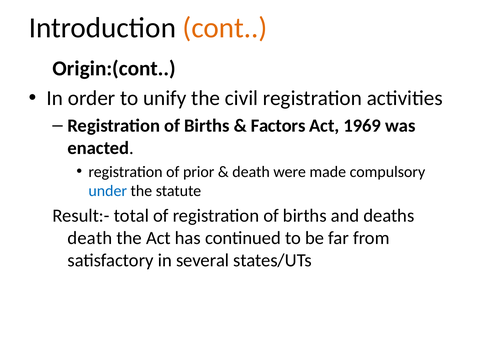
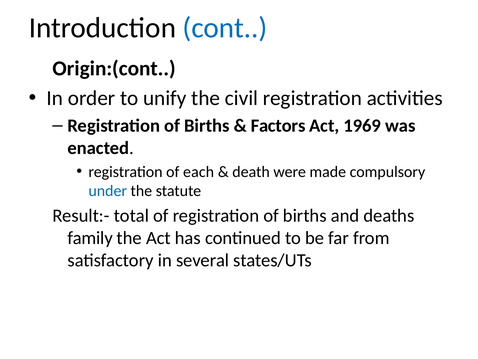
cont colour: orange -> blue
prior: prior -> each
death at (90, 238): death -> family
